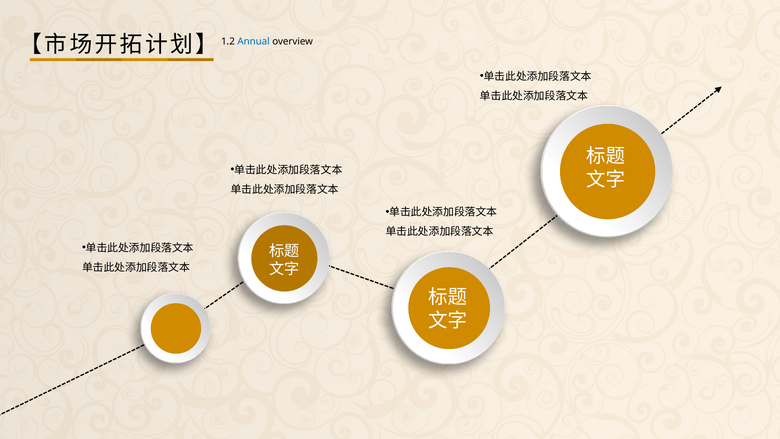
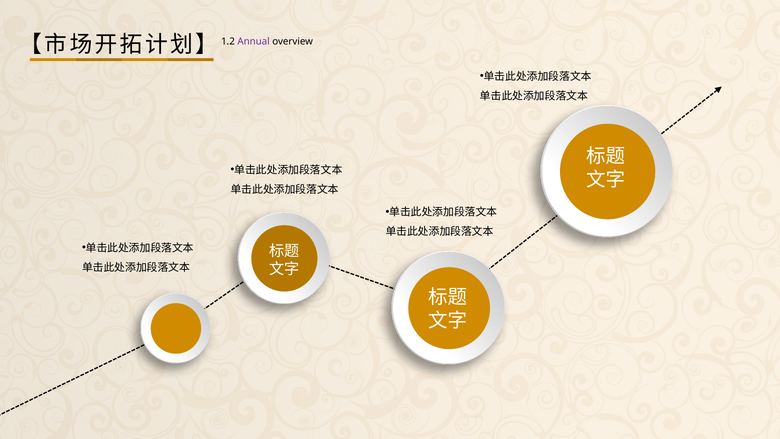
Annual colour: blue -> purple
